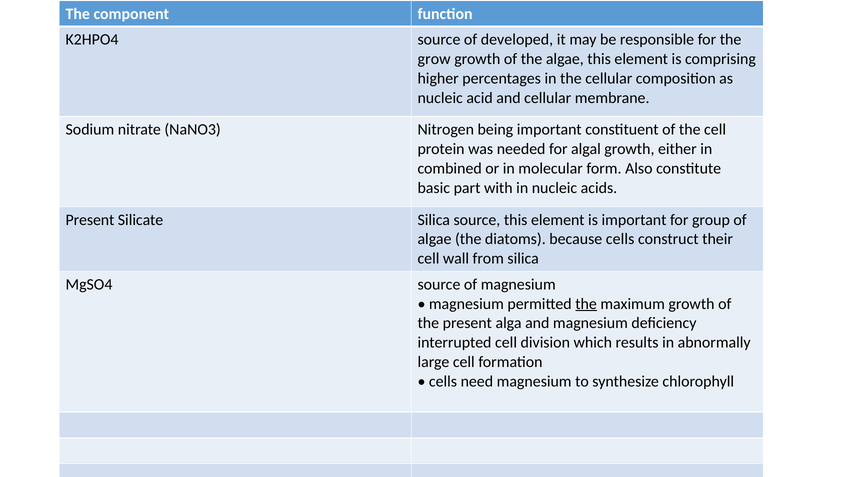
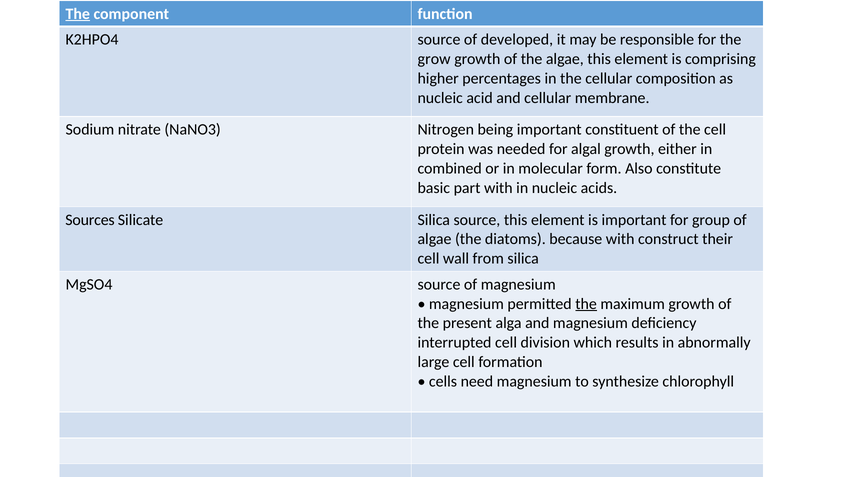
The at (78, 14) underline: none -> present
Present at (90, 220): Present -> Sources
because cells: cells -> with
